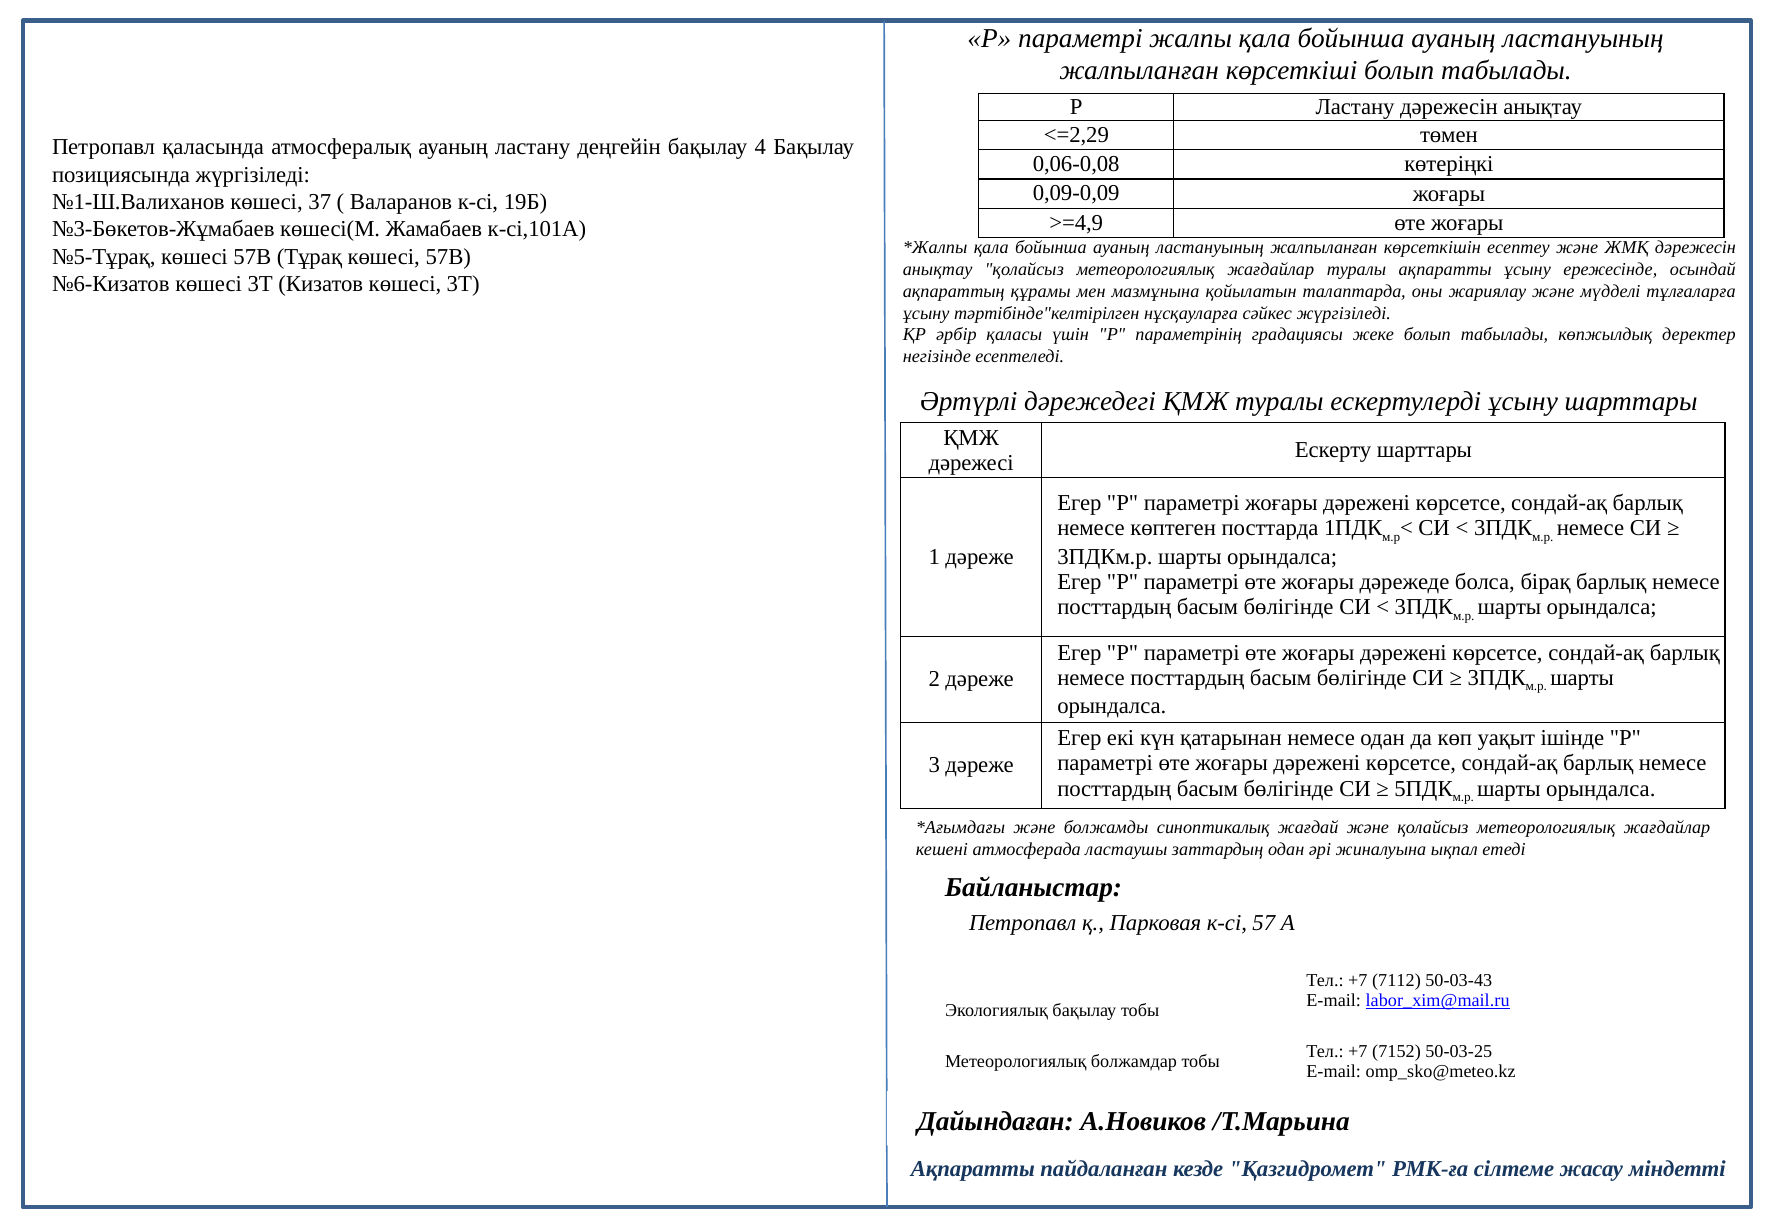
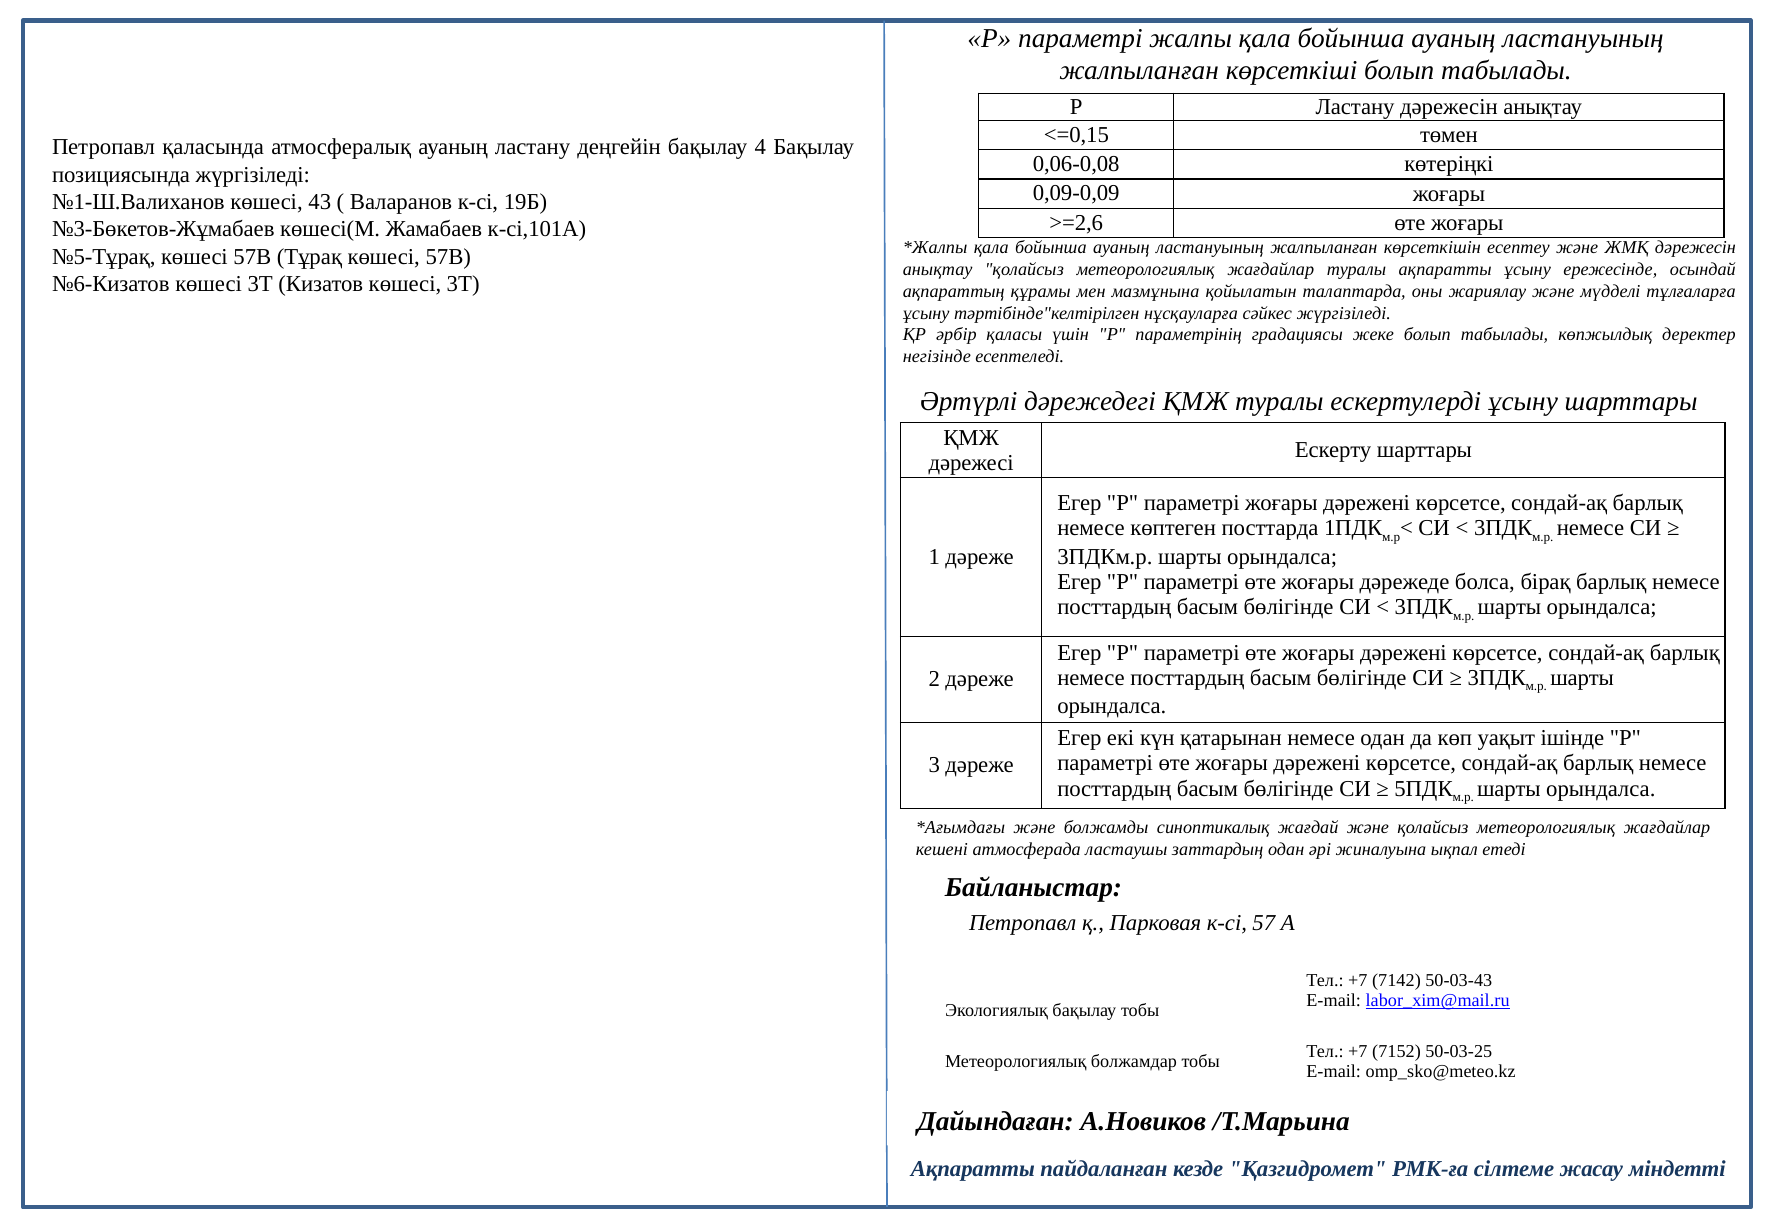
<=2,29: <=2,29 -> <=0,15
37: 37 -> 43
>=4,9: >=4,9 -> >=2,6
7112: 7112 -> 7142
